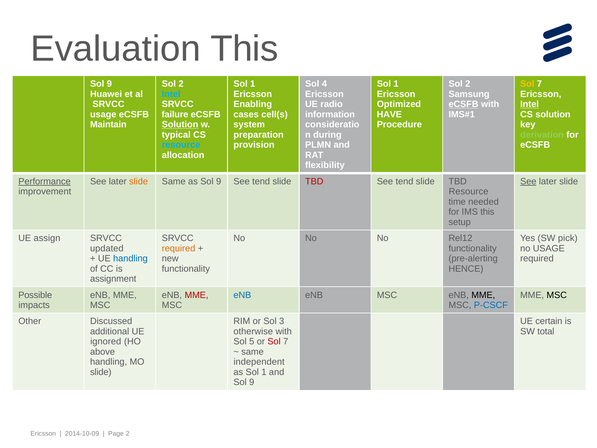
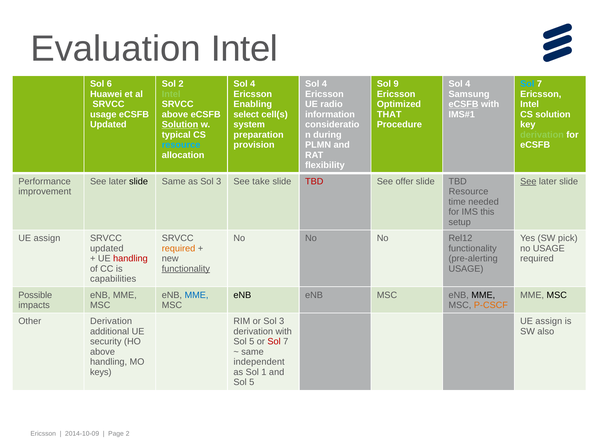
Evaluation This: This -> Intel
9 at (109, 84): 9 -> 6
1 at (253, 84): 1 -> 4
1 at (396, 84): 1 -> 9
2 at (468, 84): 2 -> 4
Sol at (527, 84) colour: yellow -> light blue
Intel at (171, 94) colour: light blue -> light green
Intel at (530, 104) underline: present -> none
failure at (175, 114): failure -> above
cases: cases -> select
HAVE: HAVE -> THAT
Maintain at (108, 125): Maintain -> Updated
Performance underline: present -> none
slide at (139, 181) colour: orange -> black
as Sol 9: 9 -> 3
tend at (261, 181): tend -> take
tend at (404, 181): tend -> offer
handling at (130, 258) colour: blue -> red
functionality at (186, 269) underline: none -> present
HENCE at (466, 269): HENCE -> USAGE
assignment: assignment -> capabilities
MME at (197, 295) colour: red -> blue
eNB at (242, 295) colour: blue -> black
P-CSCF colour: blue -> orange
Other Discussed: Discussed -> Derivation
certain at (549, 321): certain -> assign
otherwise at (253, 331): otherwise -> derivation
total: total -> also
ignored: ignored -> security
slide at (101, 372): slide -> keys
9 at (252, 382): 9 -> 5
